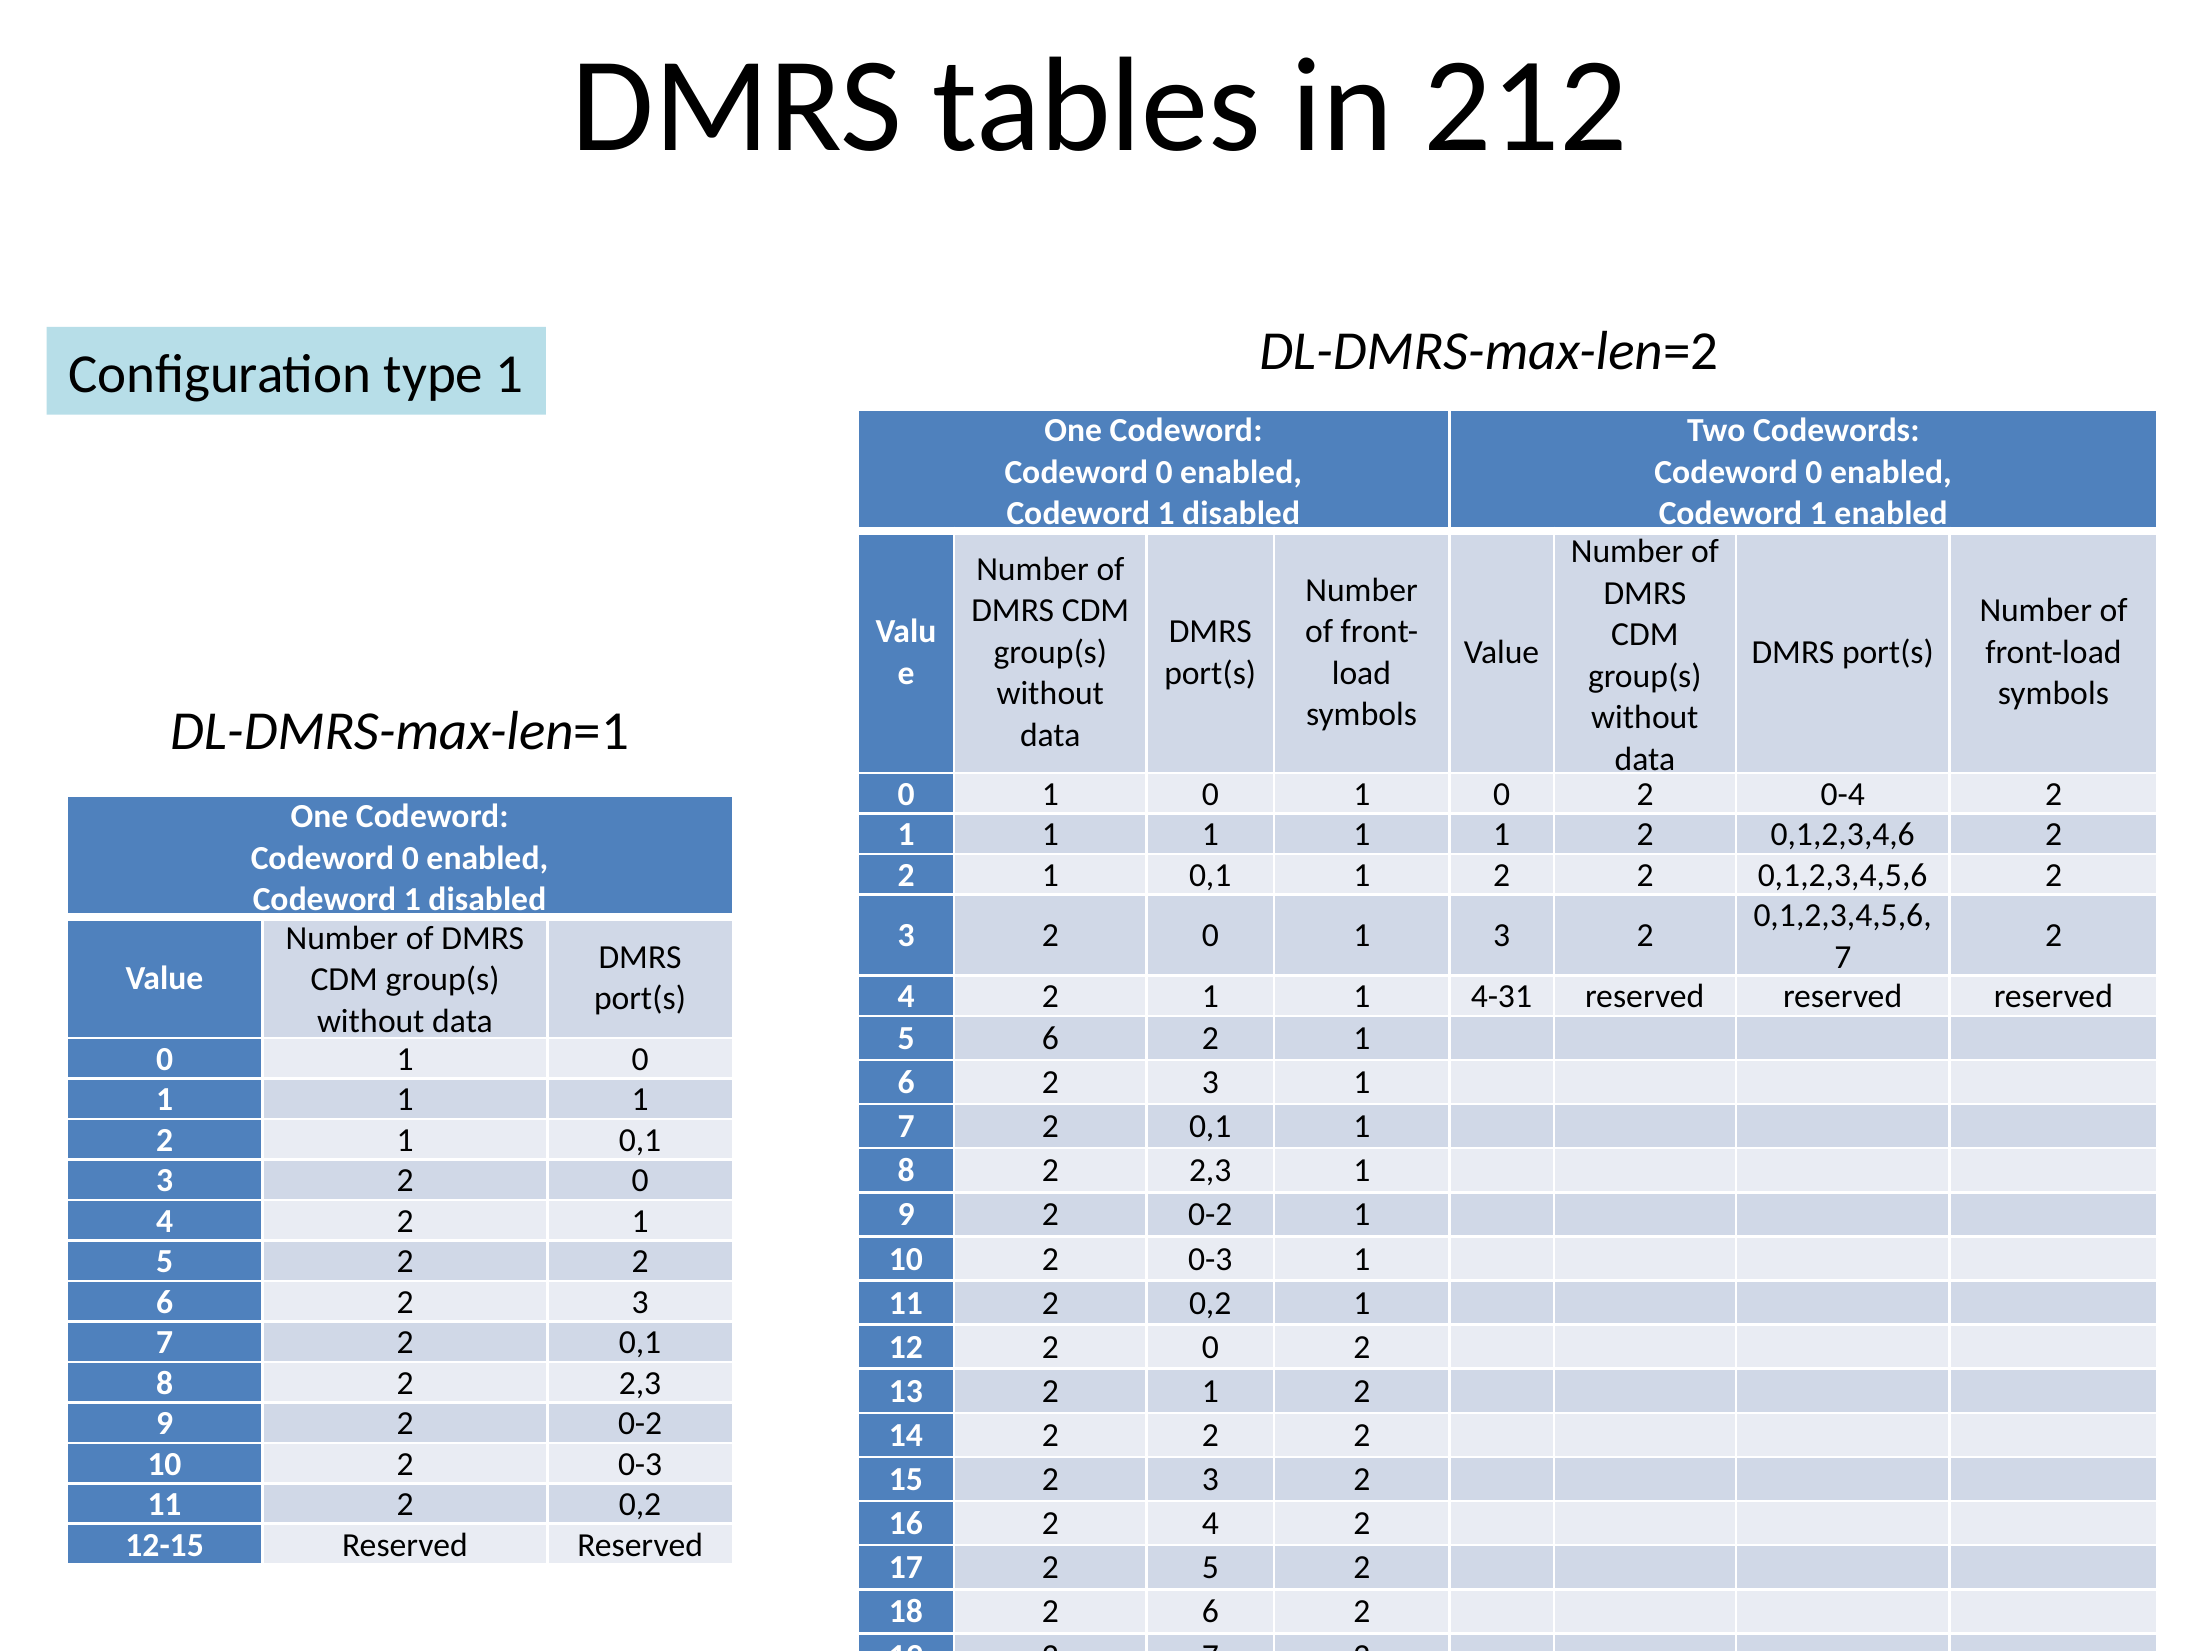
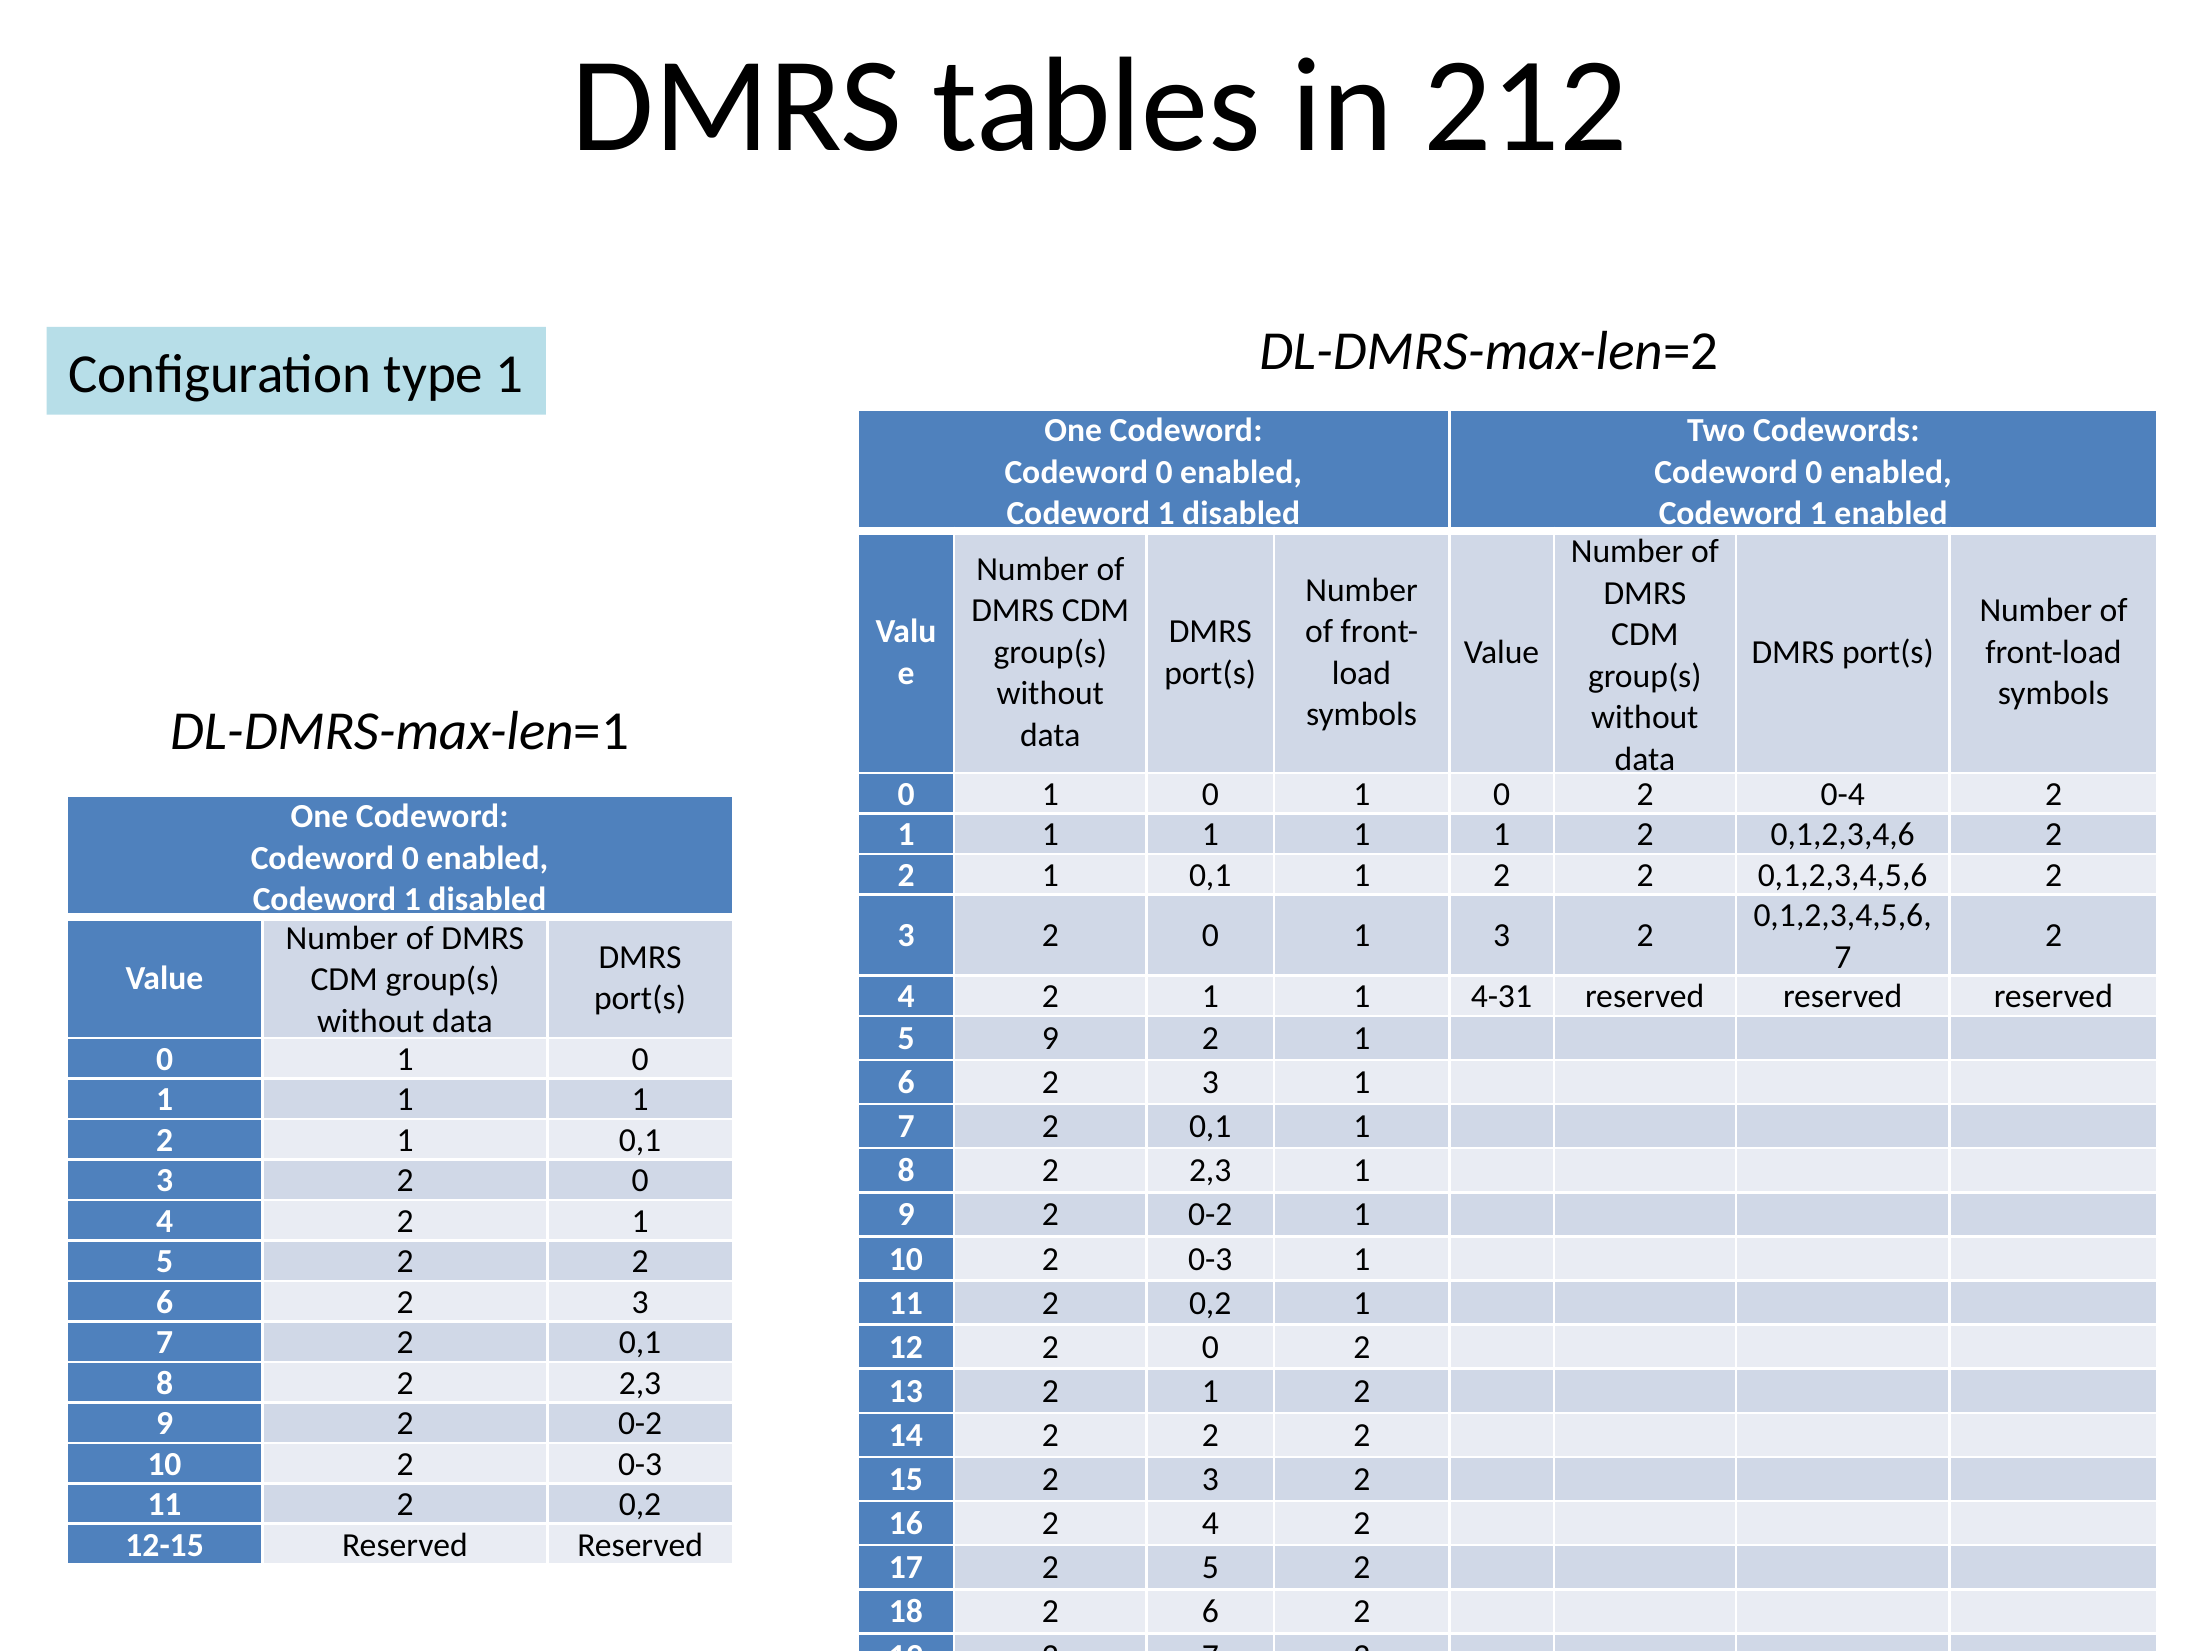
5 6: 6 -> 9
